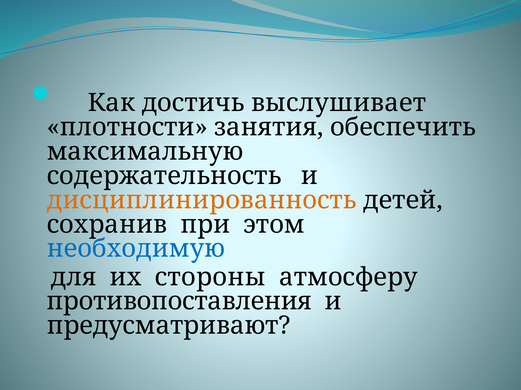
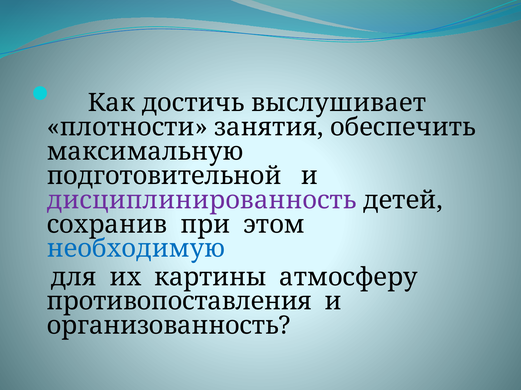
содержательность: содержательность -> подготовительной
дисциплинированность colour: orange -> purple
стороны: стороны -> картины
предусматривают: предусматривают -> организованность
